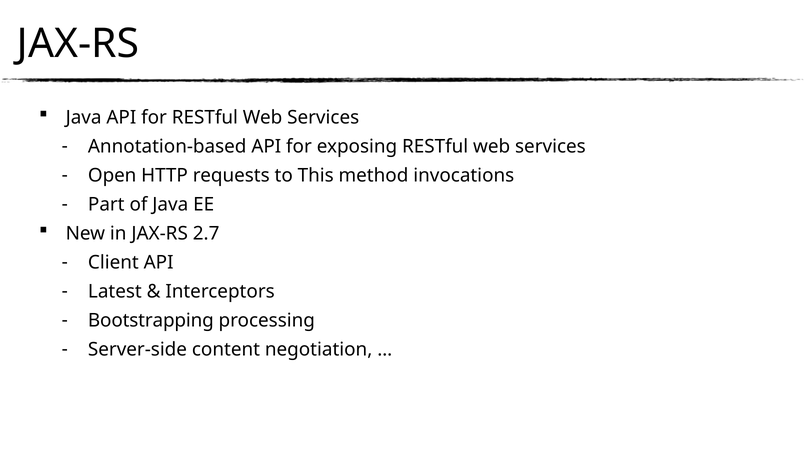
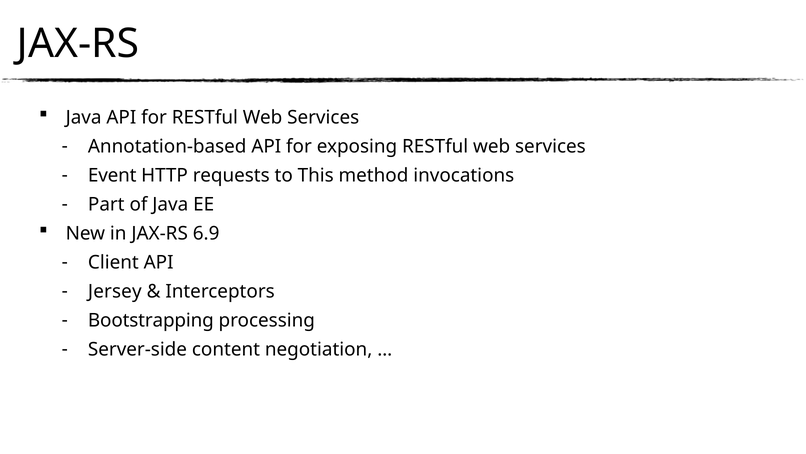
Open: Open -> Event
2.7: 2.7 -> 6.9
Latest: Latest -> Jersey
